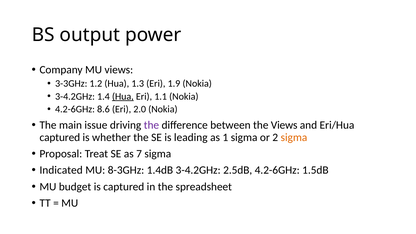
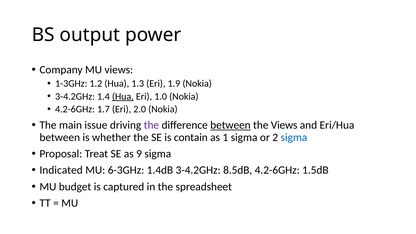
3-3GHz: 3-3GHz -> 1-3GHz
1.1: 1.1 -> 1.0
8.6: 8.6 -> 1.7
between at (230, 125) underline: none -> present
captured at (60, 137): captured -> between
leading: leading -> contain
sigma at (294, 137) colour: orange -> blue
7: 7 -> 9
8-3GHz: 8-3GHz -> 6-3GHz
2.5dB: 2.5dB -> 8.5dB
